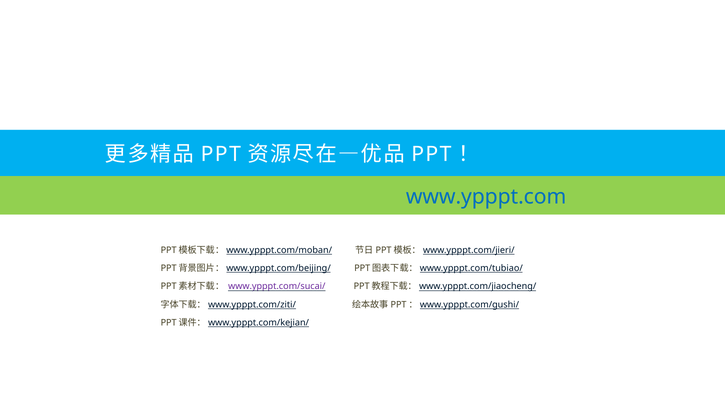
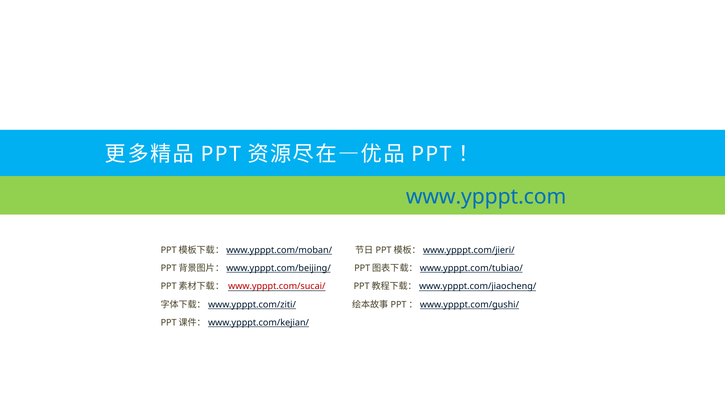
www.ypppt.com/sucai/ colour: purple -> red
